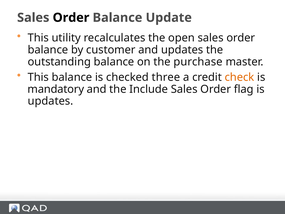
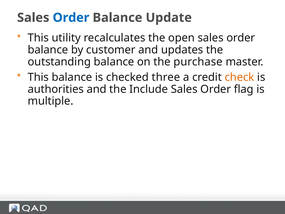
Order at (71, 18) colour: black -> blue
mandatory: mandatory -> authorities
updates at (51, 101): updates -> multiple
